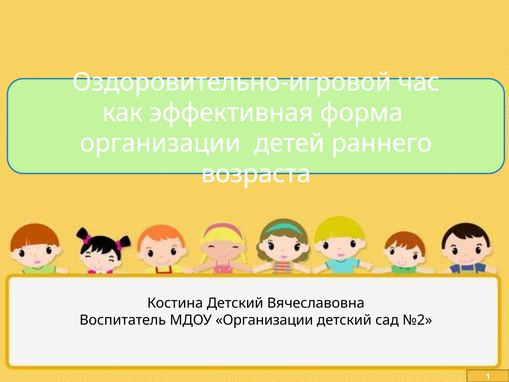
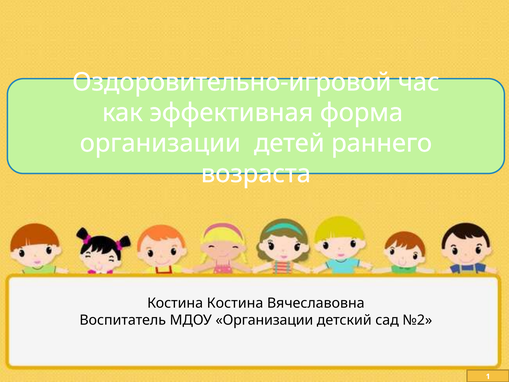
Костина Детский: Детский -> Костина
